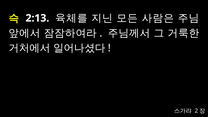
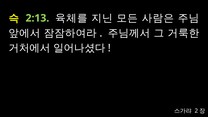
2:13 colour: white -> light green
